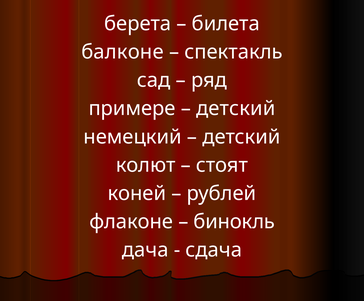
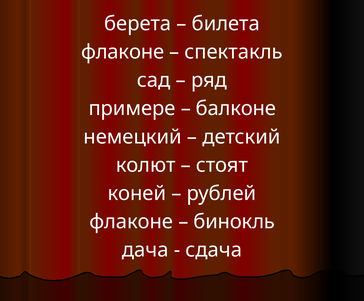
балконе at (122, 52): балконе -> флаконе
детский at (236, 109): детский -> балконе
